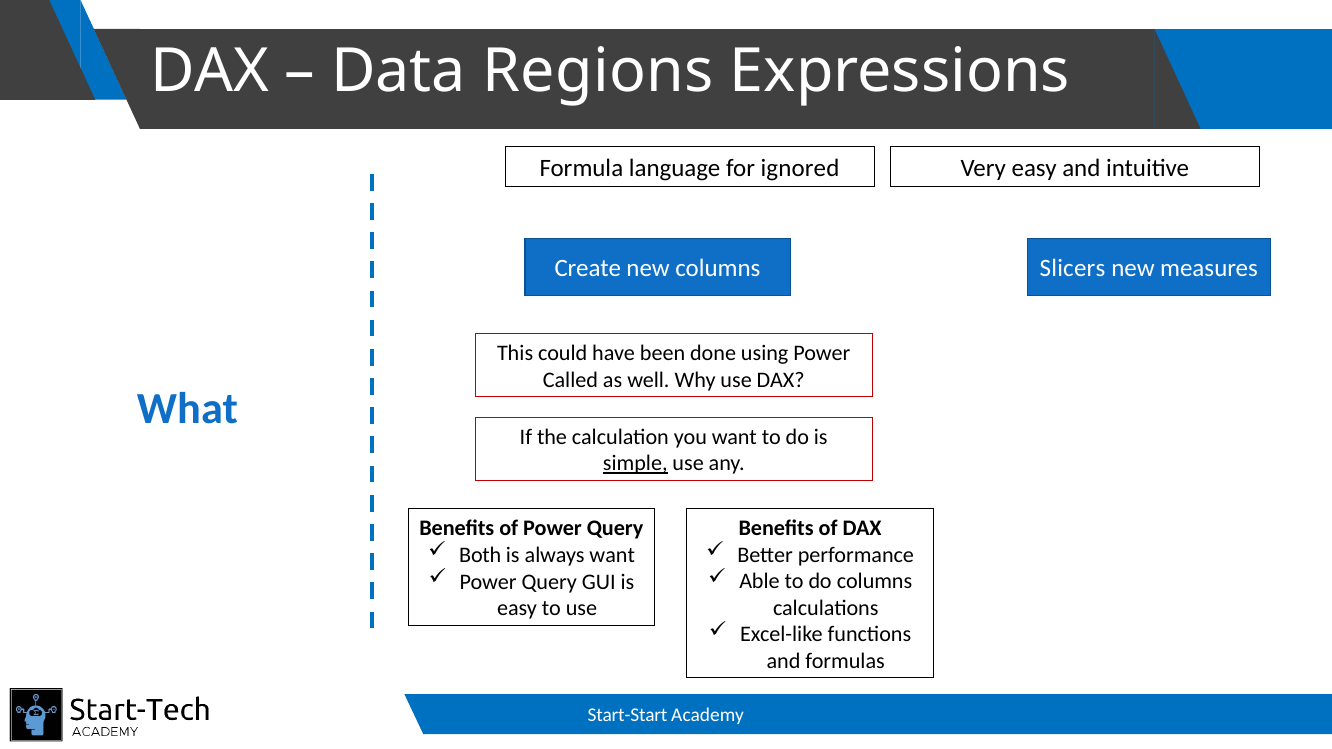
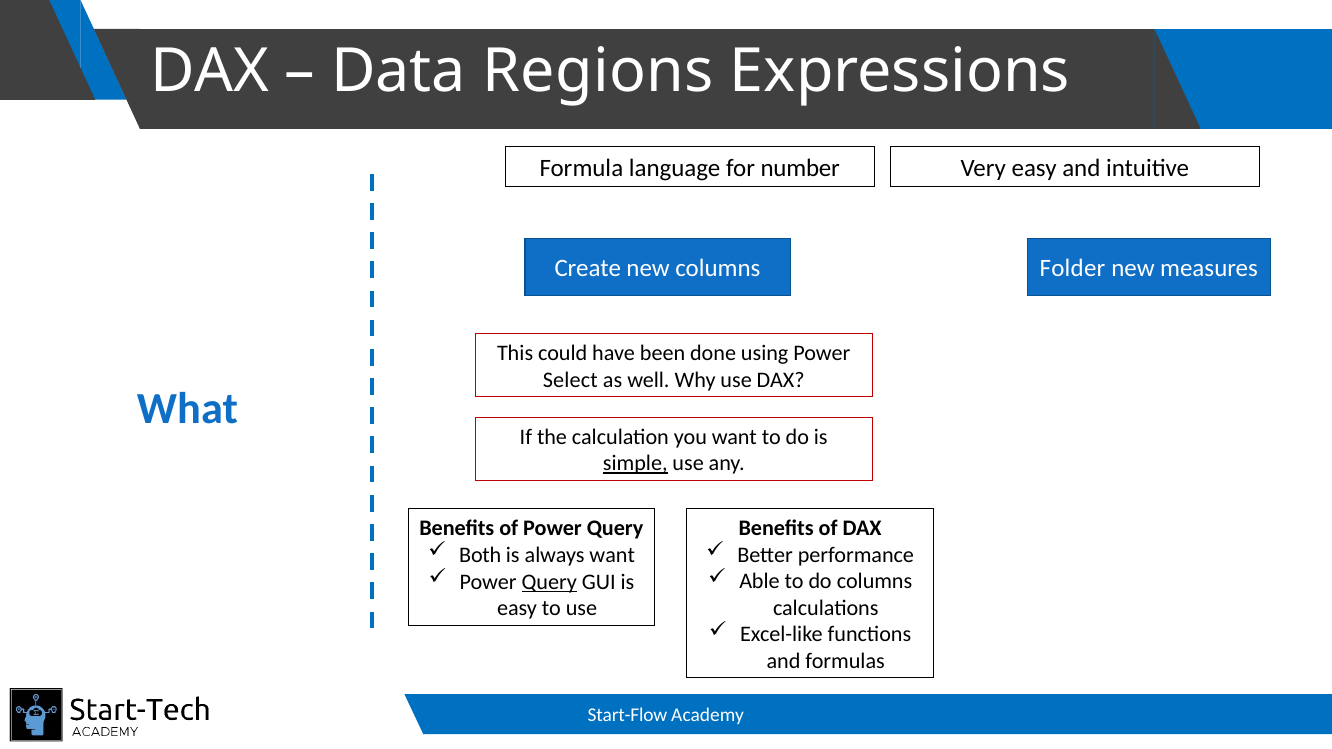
ignored: ignored -> number
Slicers: Slicers -> Folder
Called: Called -> Select
Query at (549, 582) underline: none -> present
Start-Start: Start-Start -> Start-Flow
